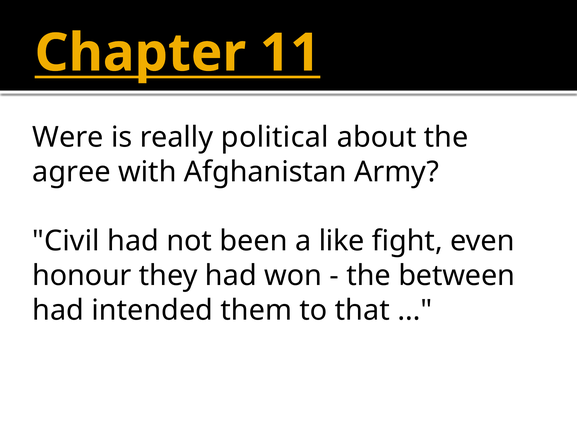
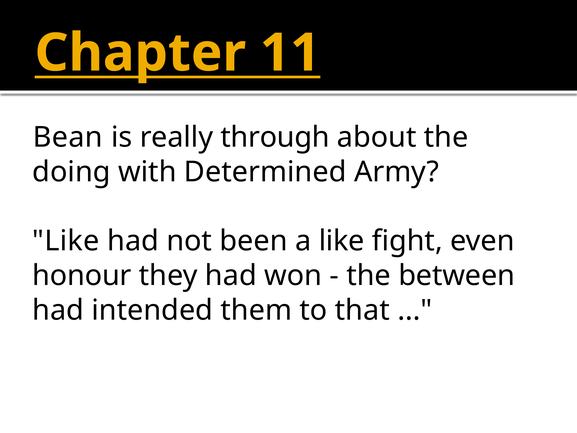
Were: Were -> Bean
political: political -> through
agree: agree -> doing
Afghanistan: Afghanistan -> Determined
Civil at (66, 241): Civil -> Like
